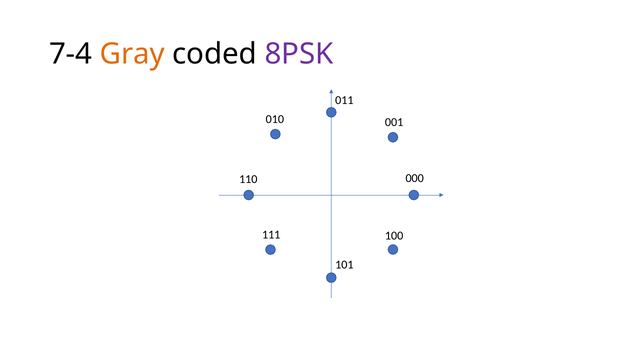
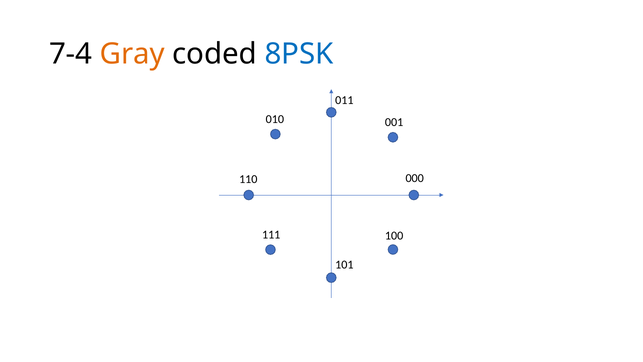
8PSK colour: purple -> blue
